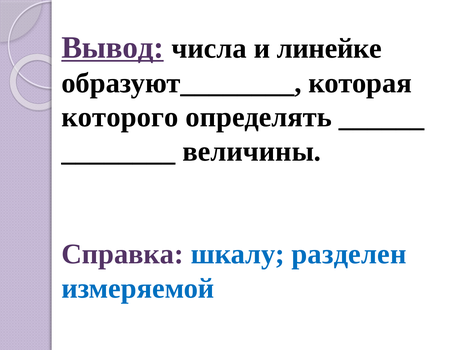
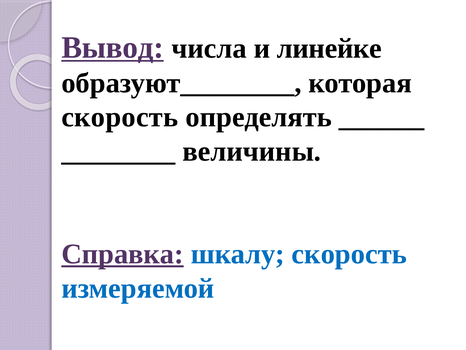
которого at (120, 117): которого -> скорость
Справка underline: none -> present
шкалу разделен: разделен -> скорость
